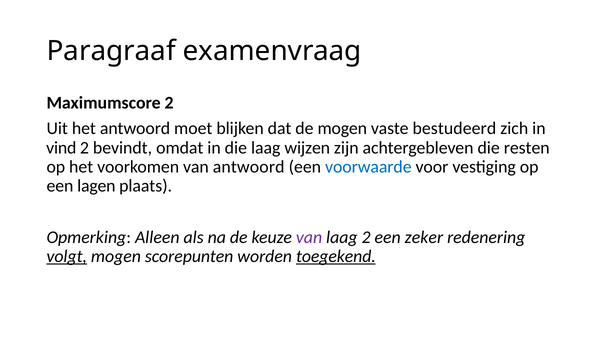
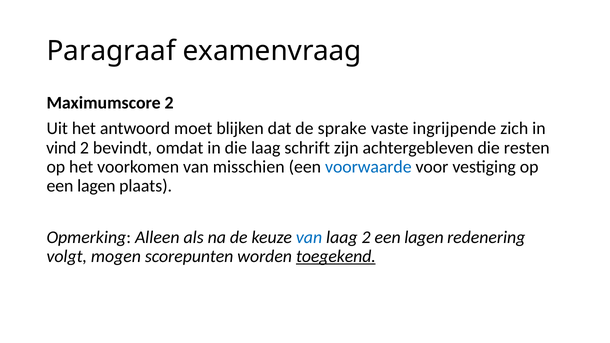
de mogen: mogen -> sprake
bestudeerd: bestudeerd -> ingrijpende
wijzen: wijzen -> schrift
van antwoord: antwoord -> misschien
van at (309, 237) colour: purple -> blue
2 een zeker: zeker -> lagen
volgt underline: present -> none
